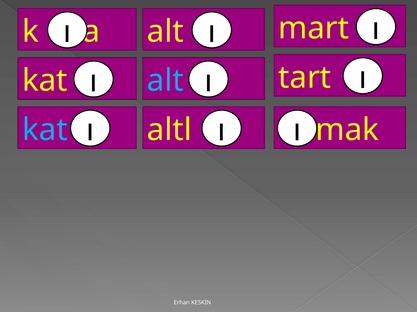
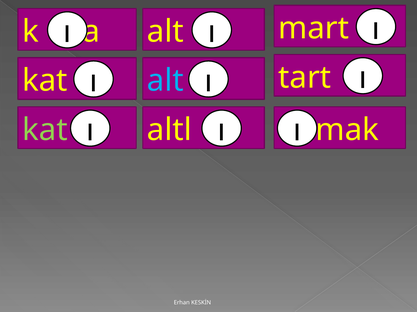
kat at (45, 130) colour: light blue -> light green
